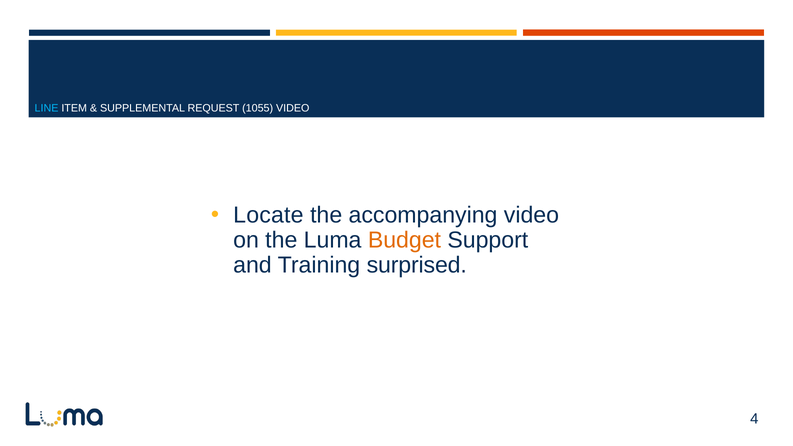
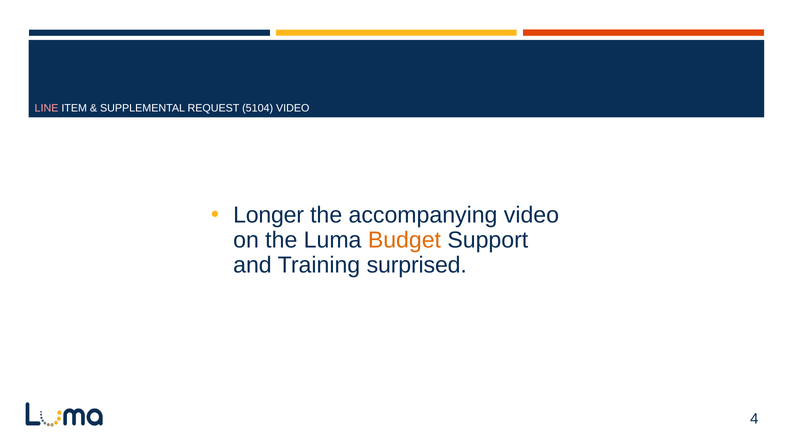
LINE colour: light blue -> pink
1055: 1055 -> 5104
Locate: Locate -> Longer
